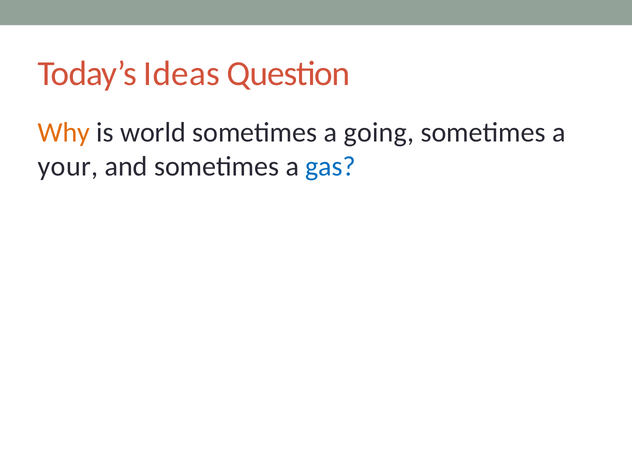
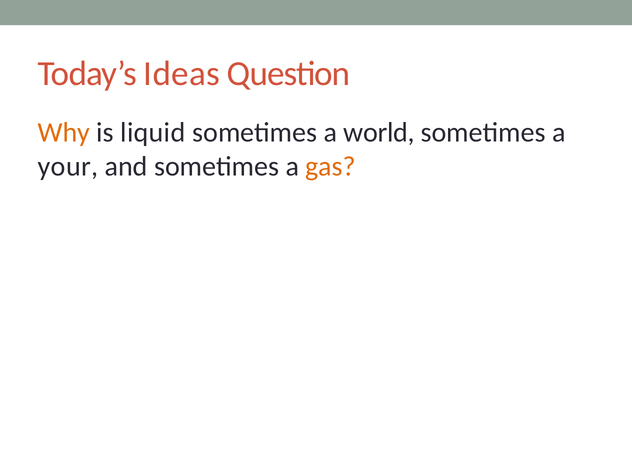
world: world -> liquid
going: going -> world
gas colour: blue -> orange
